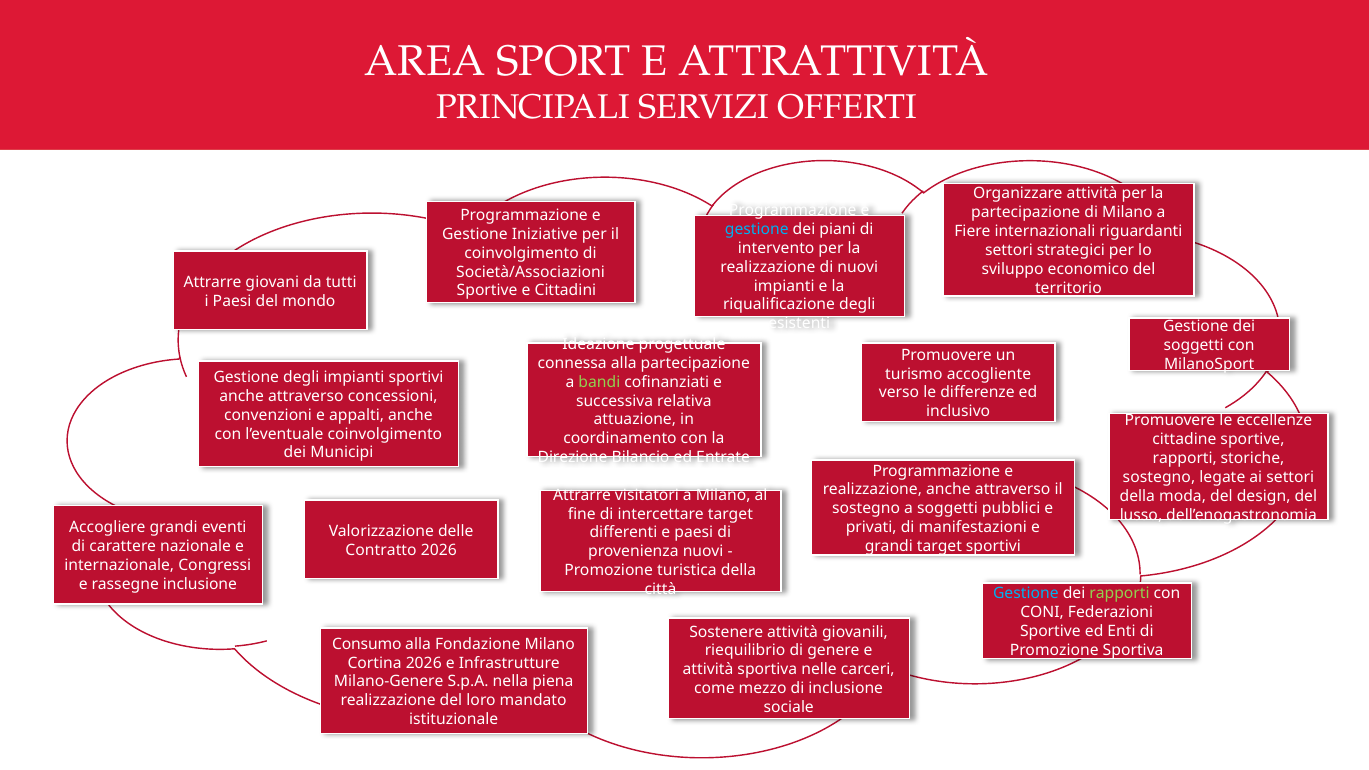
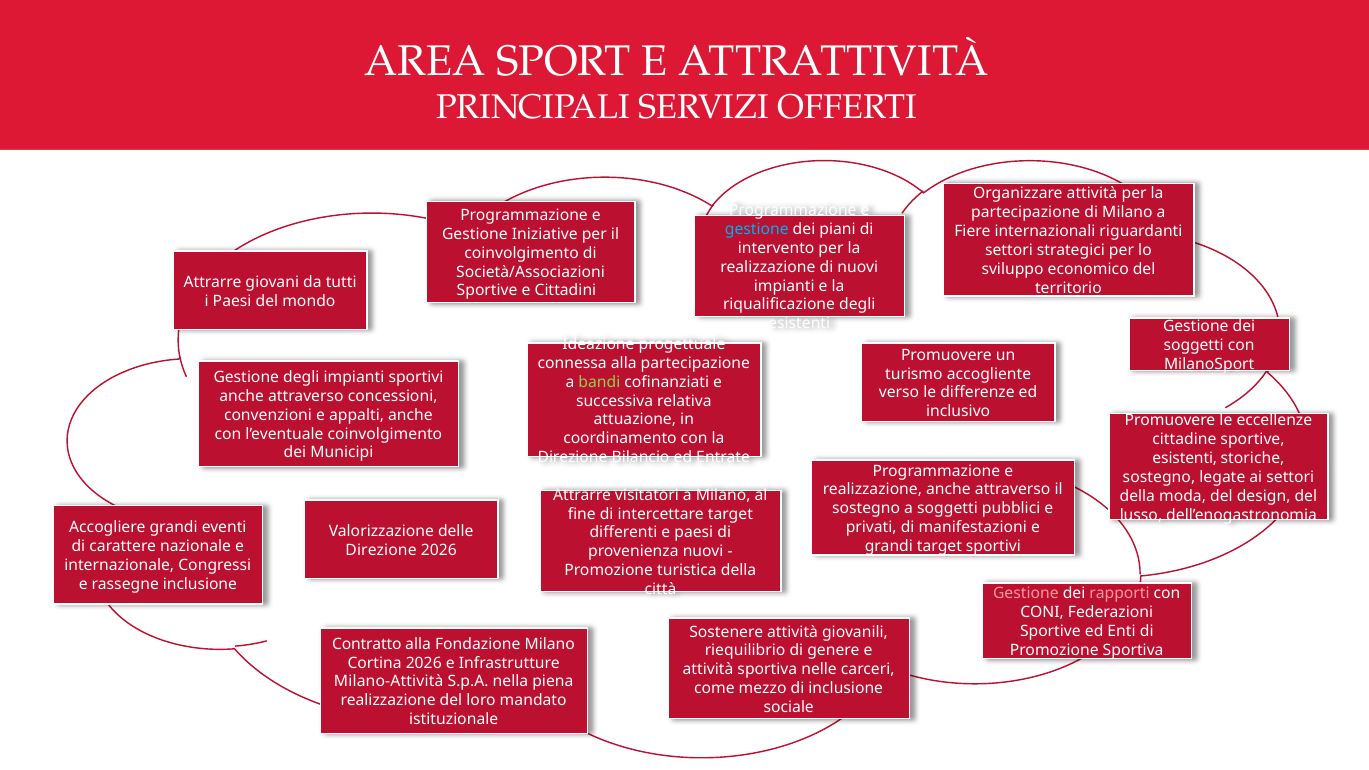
rapporti at (1185, 458): rapporti -> esistenti
Contratto at (381, 550): Contratto -> Direzione
Gestione at (1026, 594) colour: light blue -> pink
rapporti at (1120, 594) colour: light green -> pink
Consumo: Consumo -> Contratto
Milano-Genere: Milano-Genere -> Milano-Attività
